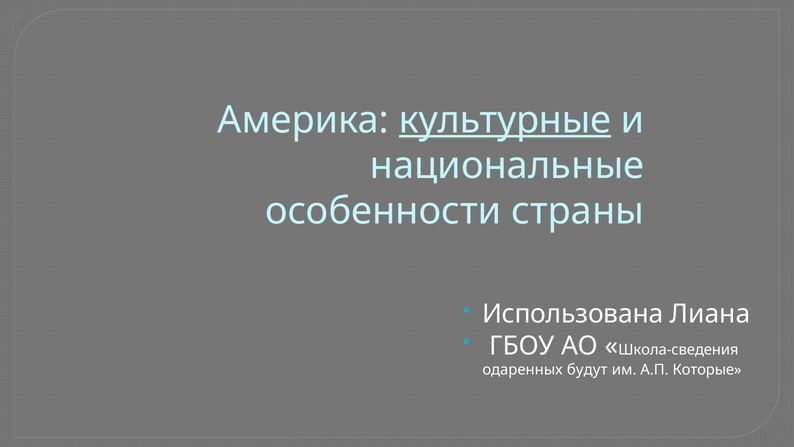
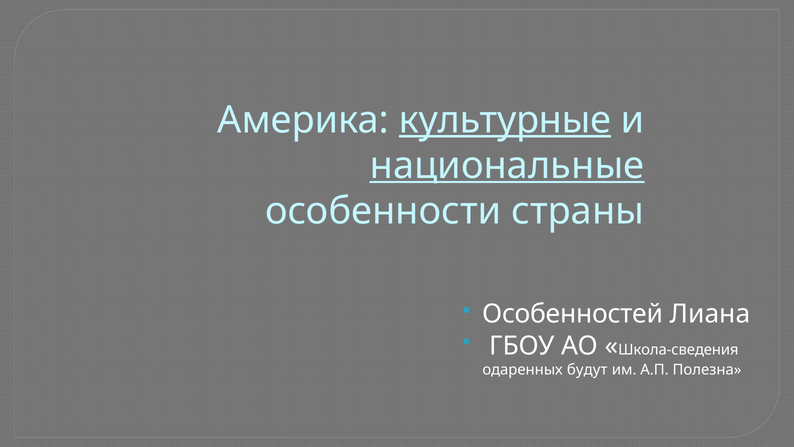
национальные underline: none -> present
Использована: Использована -> Особенностей
Которые: Которые -> Полезна
